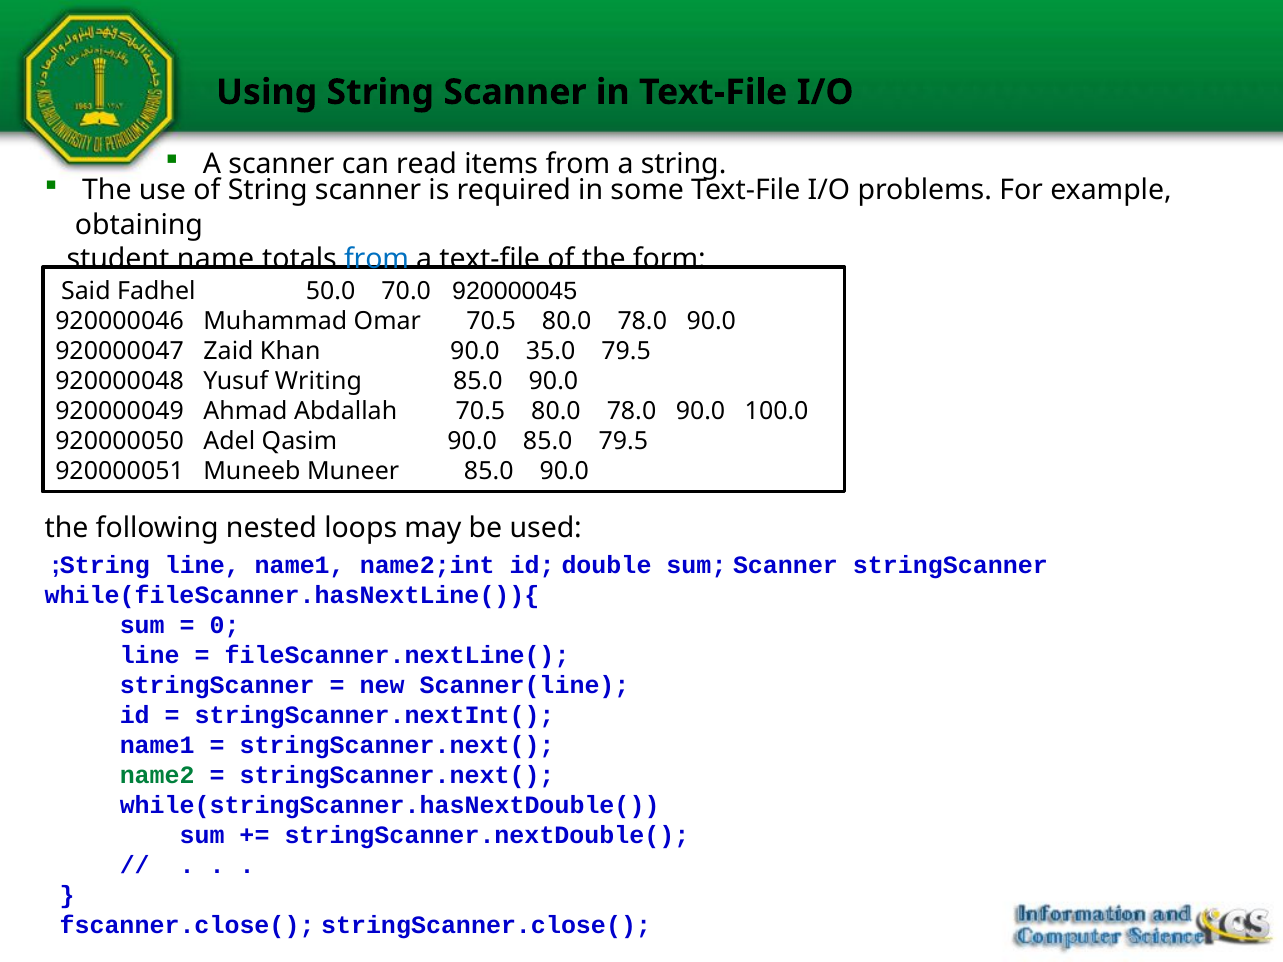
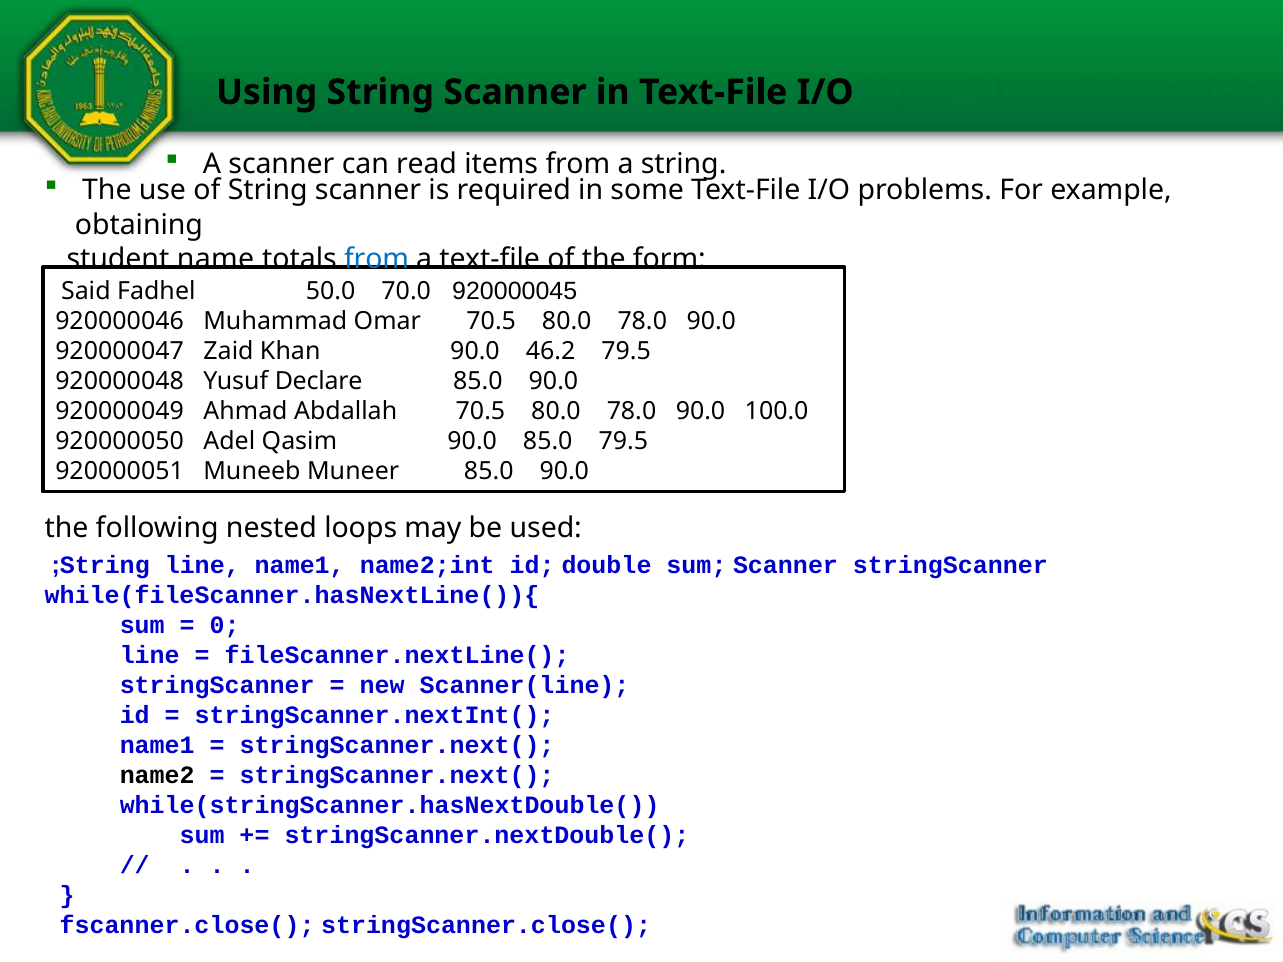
35.0: 35.0 -> 46.2
Writing: Writing -> Declare
name2 colour: green -> black
